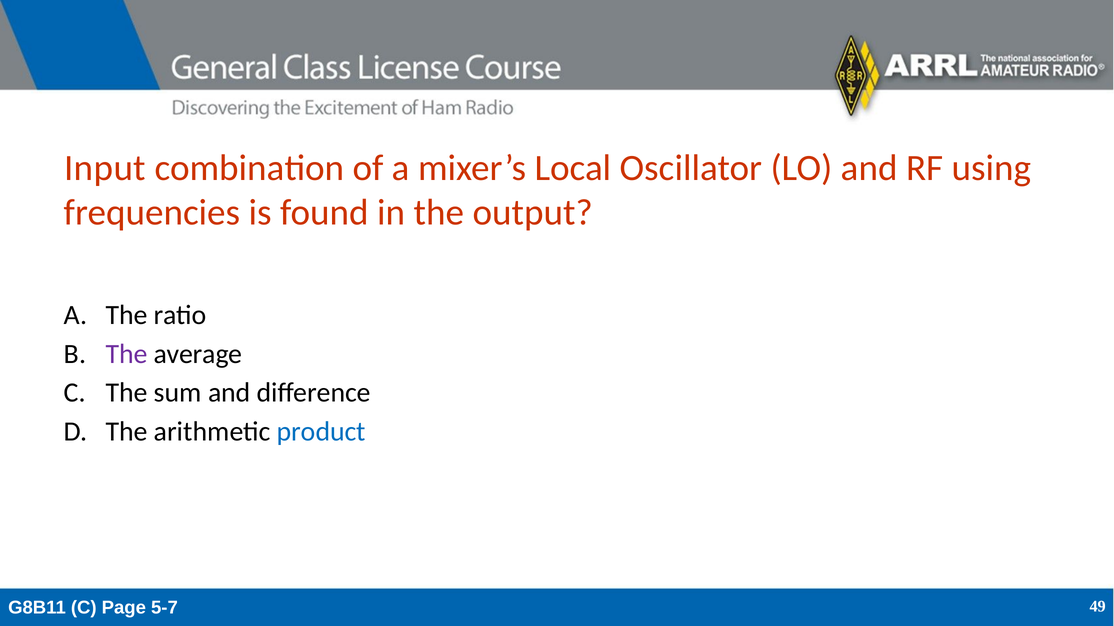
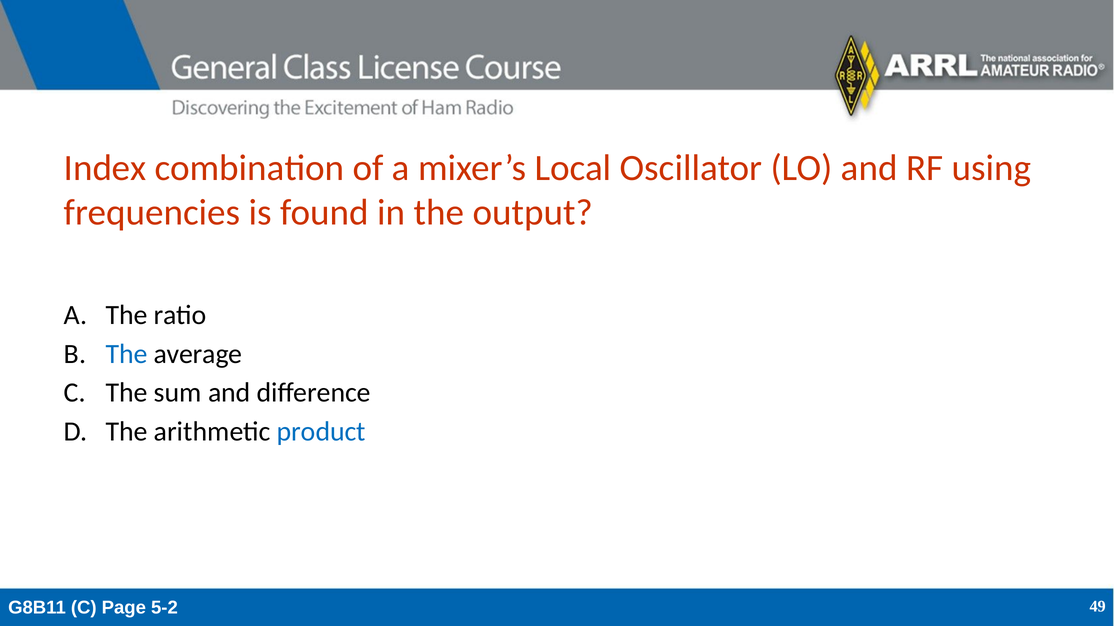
Input: Input -> Index
The at (127, 354) colour: purple -> blue
5-7: 5-7 -> 5-2
